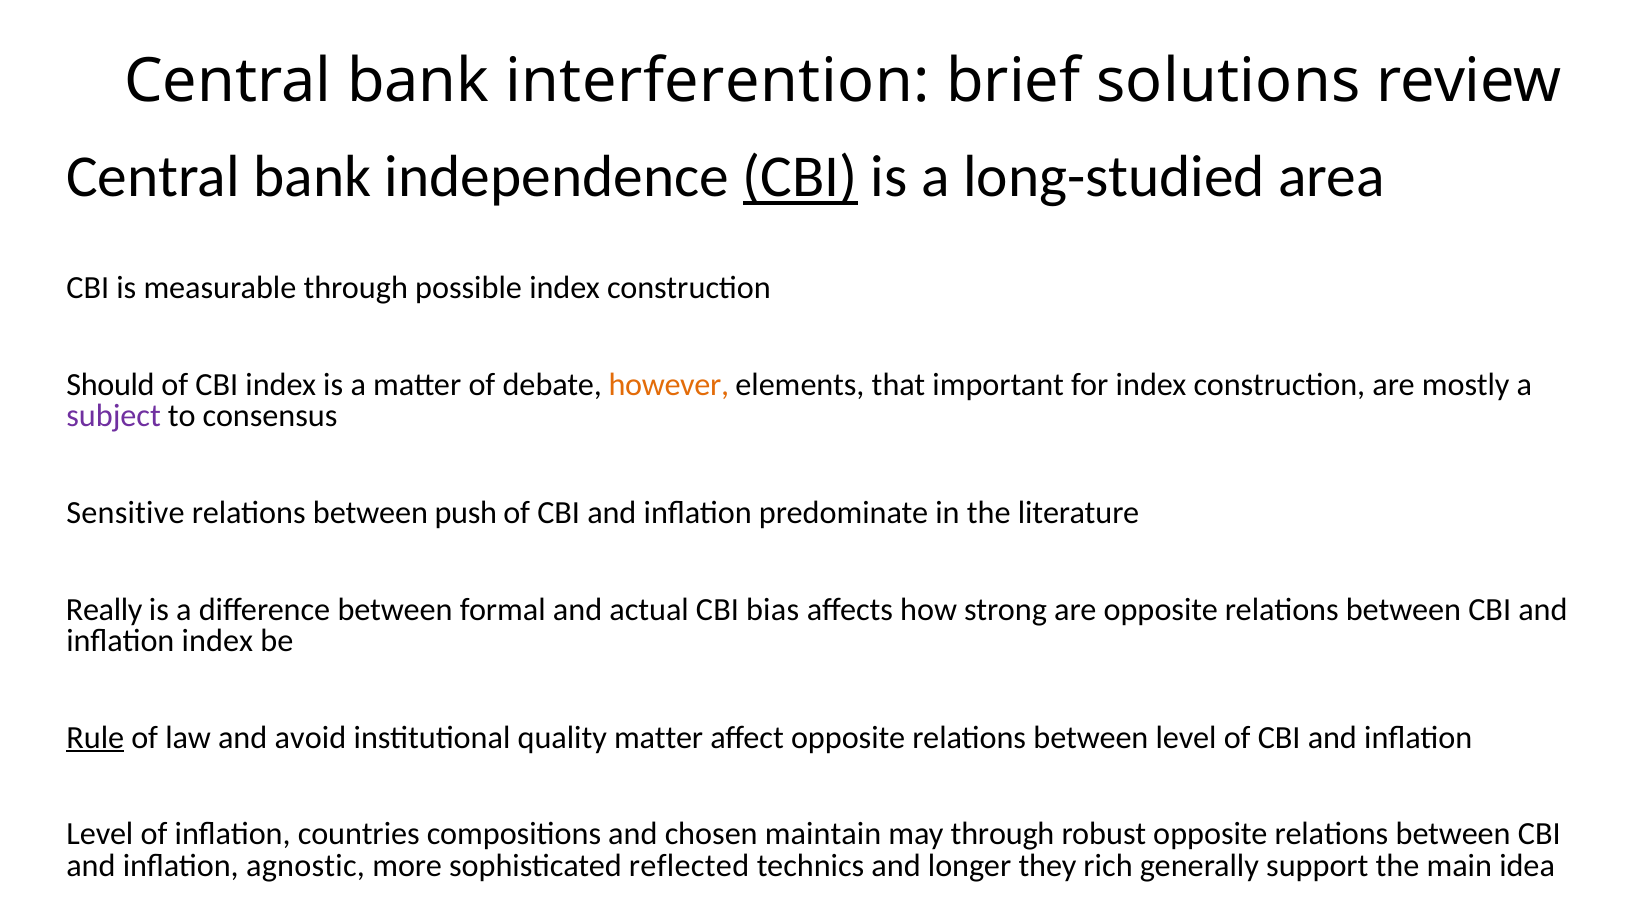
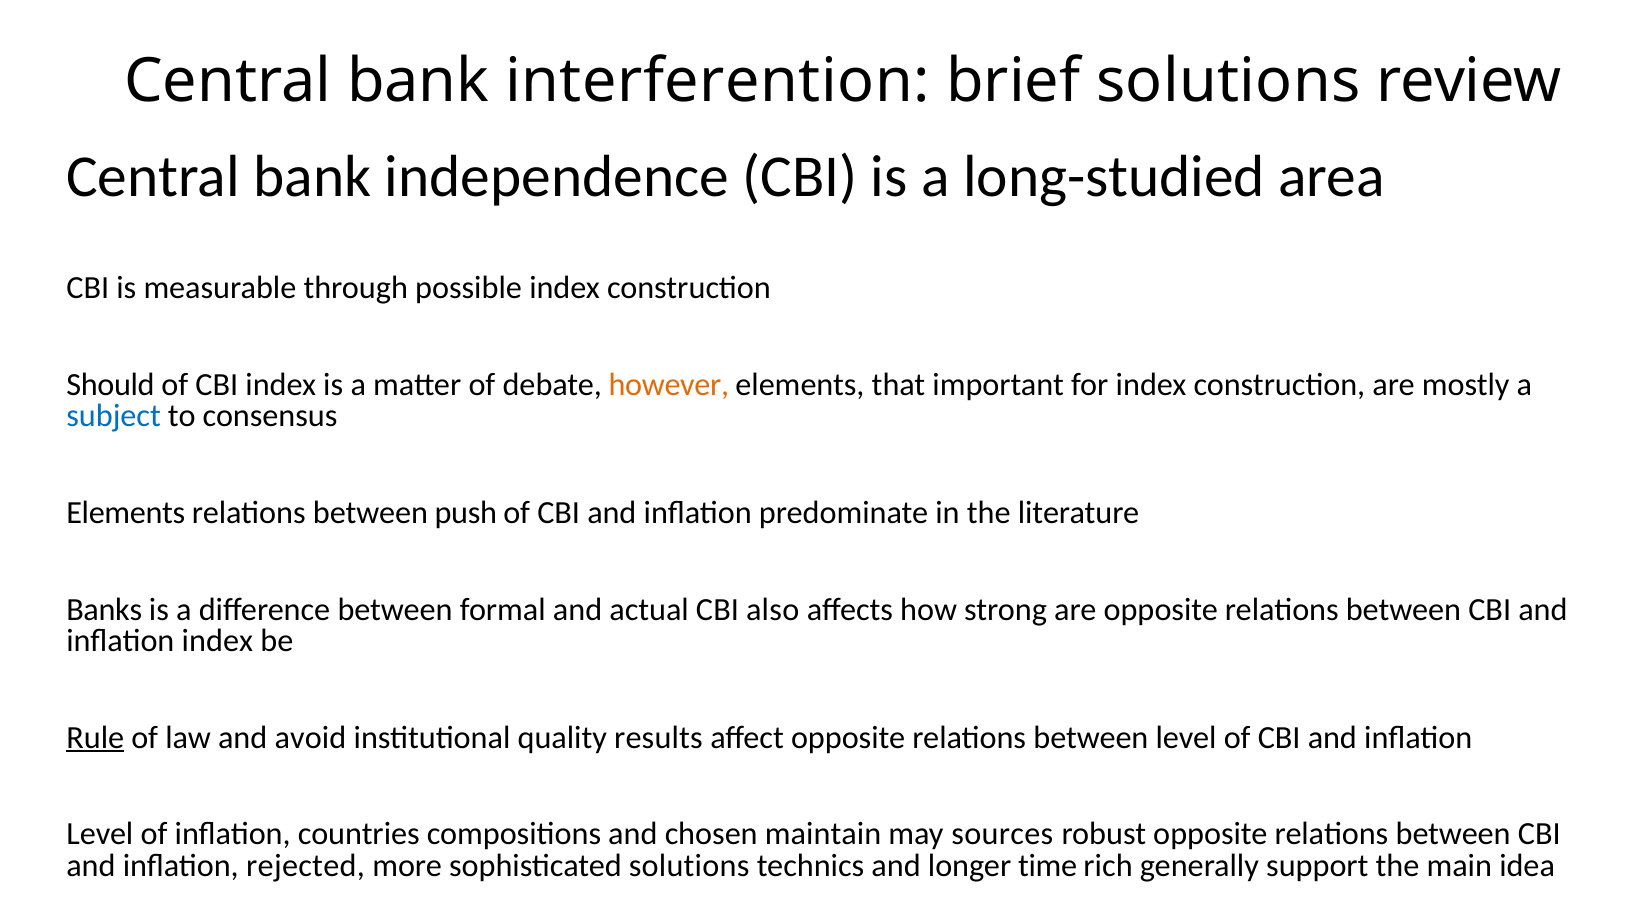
CBI at (800, 177) underline: present -> none
subject colour: purple -> blue
Sensitive at (126, 513): Sensitive -> Elements
Really: Really -> Banks
bias: bias -> also
quality matter: matter -> results
may through: through -> sources
agnostic: agnostic -> rejected
sophisticated reflected: reflected -> solutions
they: they -> time
